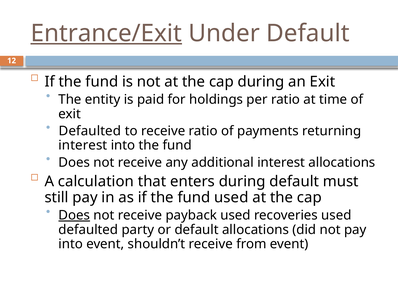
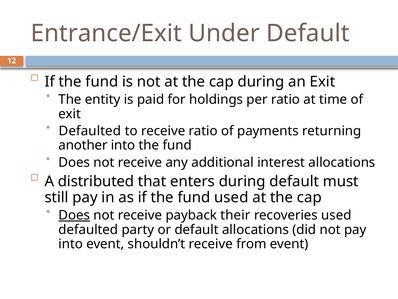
Entrance/Exit underline: present -> none
interest at (83, 145): interest -> another
calculation: calculation -> distributed
payback used: used -> their
